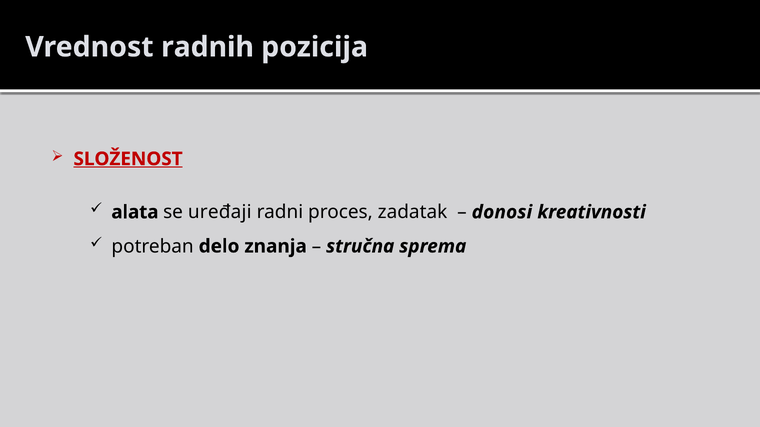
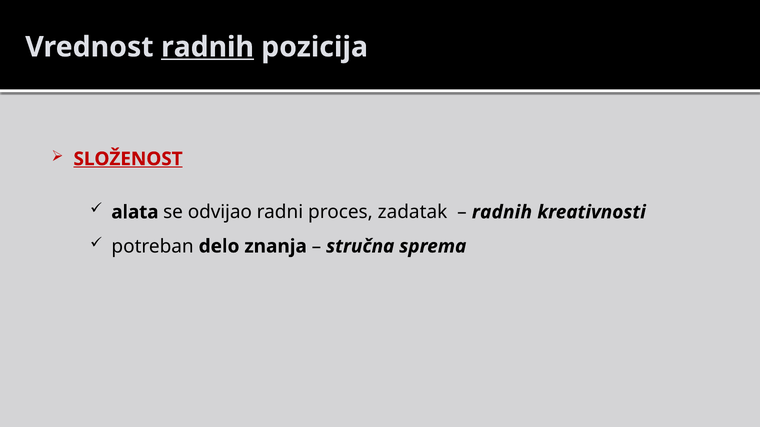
radnih at (207, 47) underline: none -> present
uređaji: uređaji -> odvijao
donosi at (502, 212): donosi -> radnih
